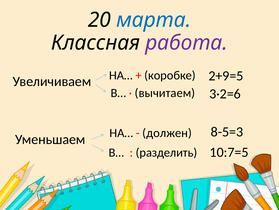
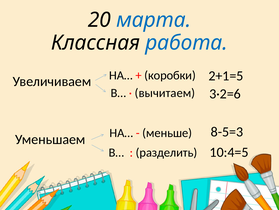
работа colour: purple -> blue
2+9=5: 2+9=5 -> 2+1=5
коробке: коробке -> коробки
должен: должен -> меньше
10:7=5: 10:7=5 -> 10:4=5
